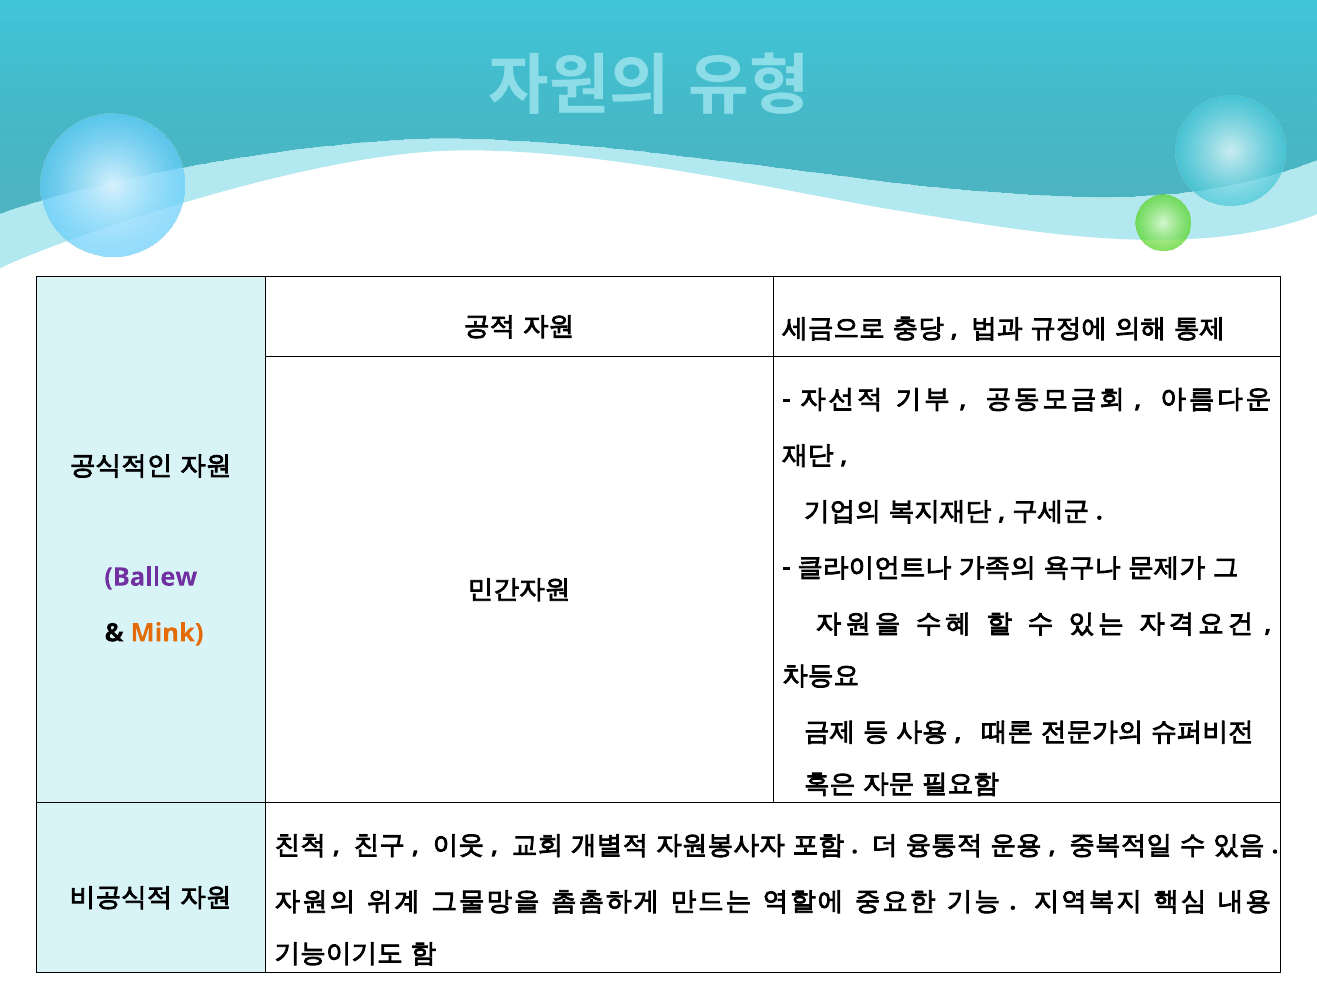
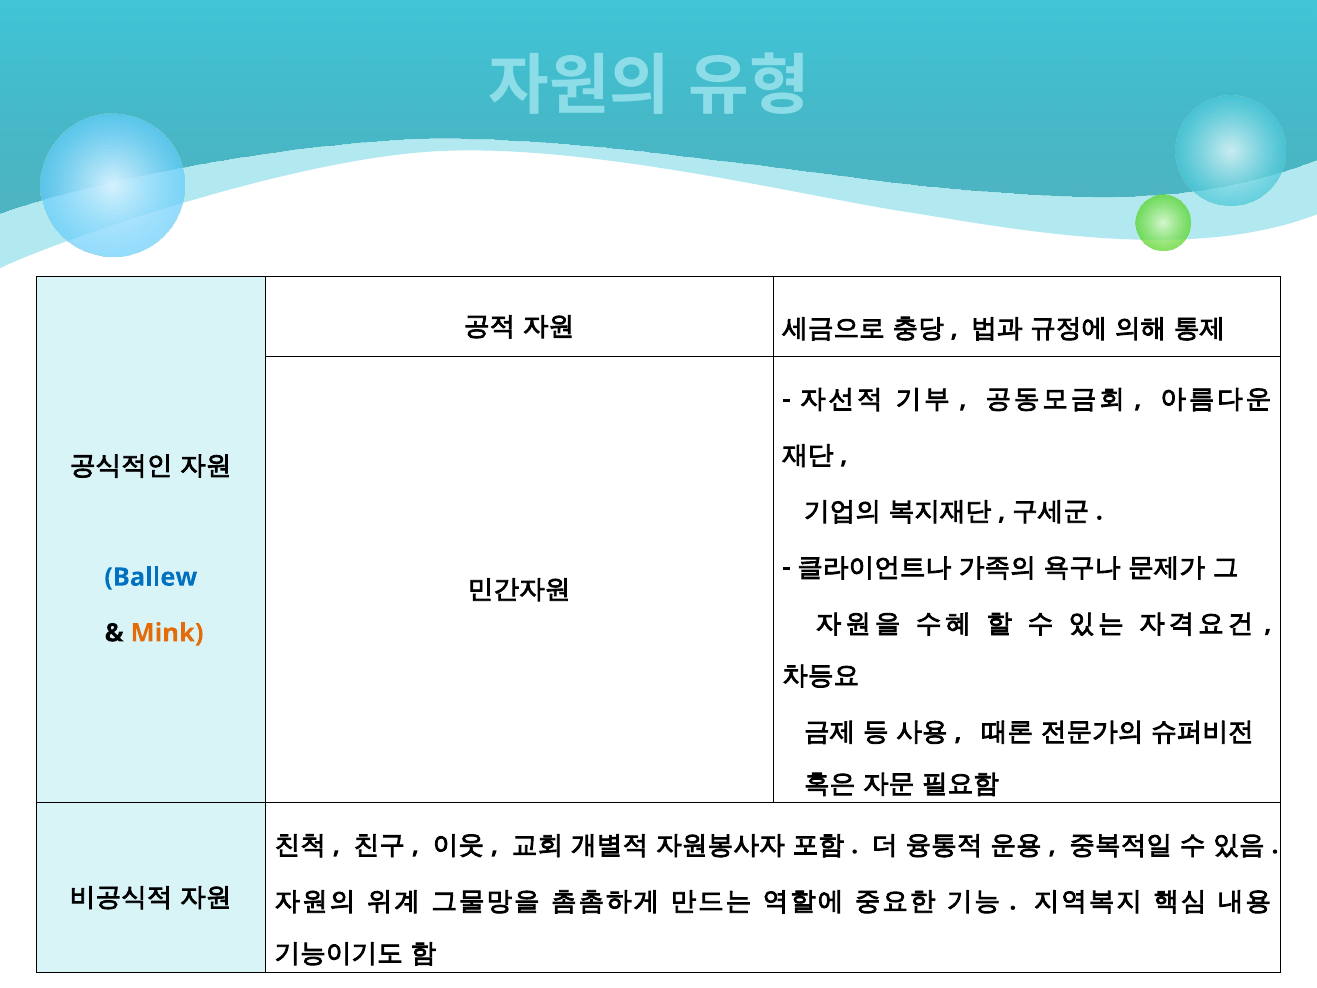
Ballew colour: purple -> blue
